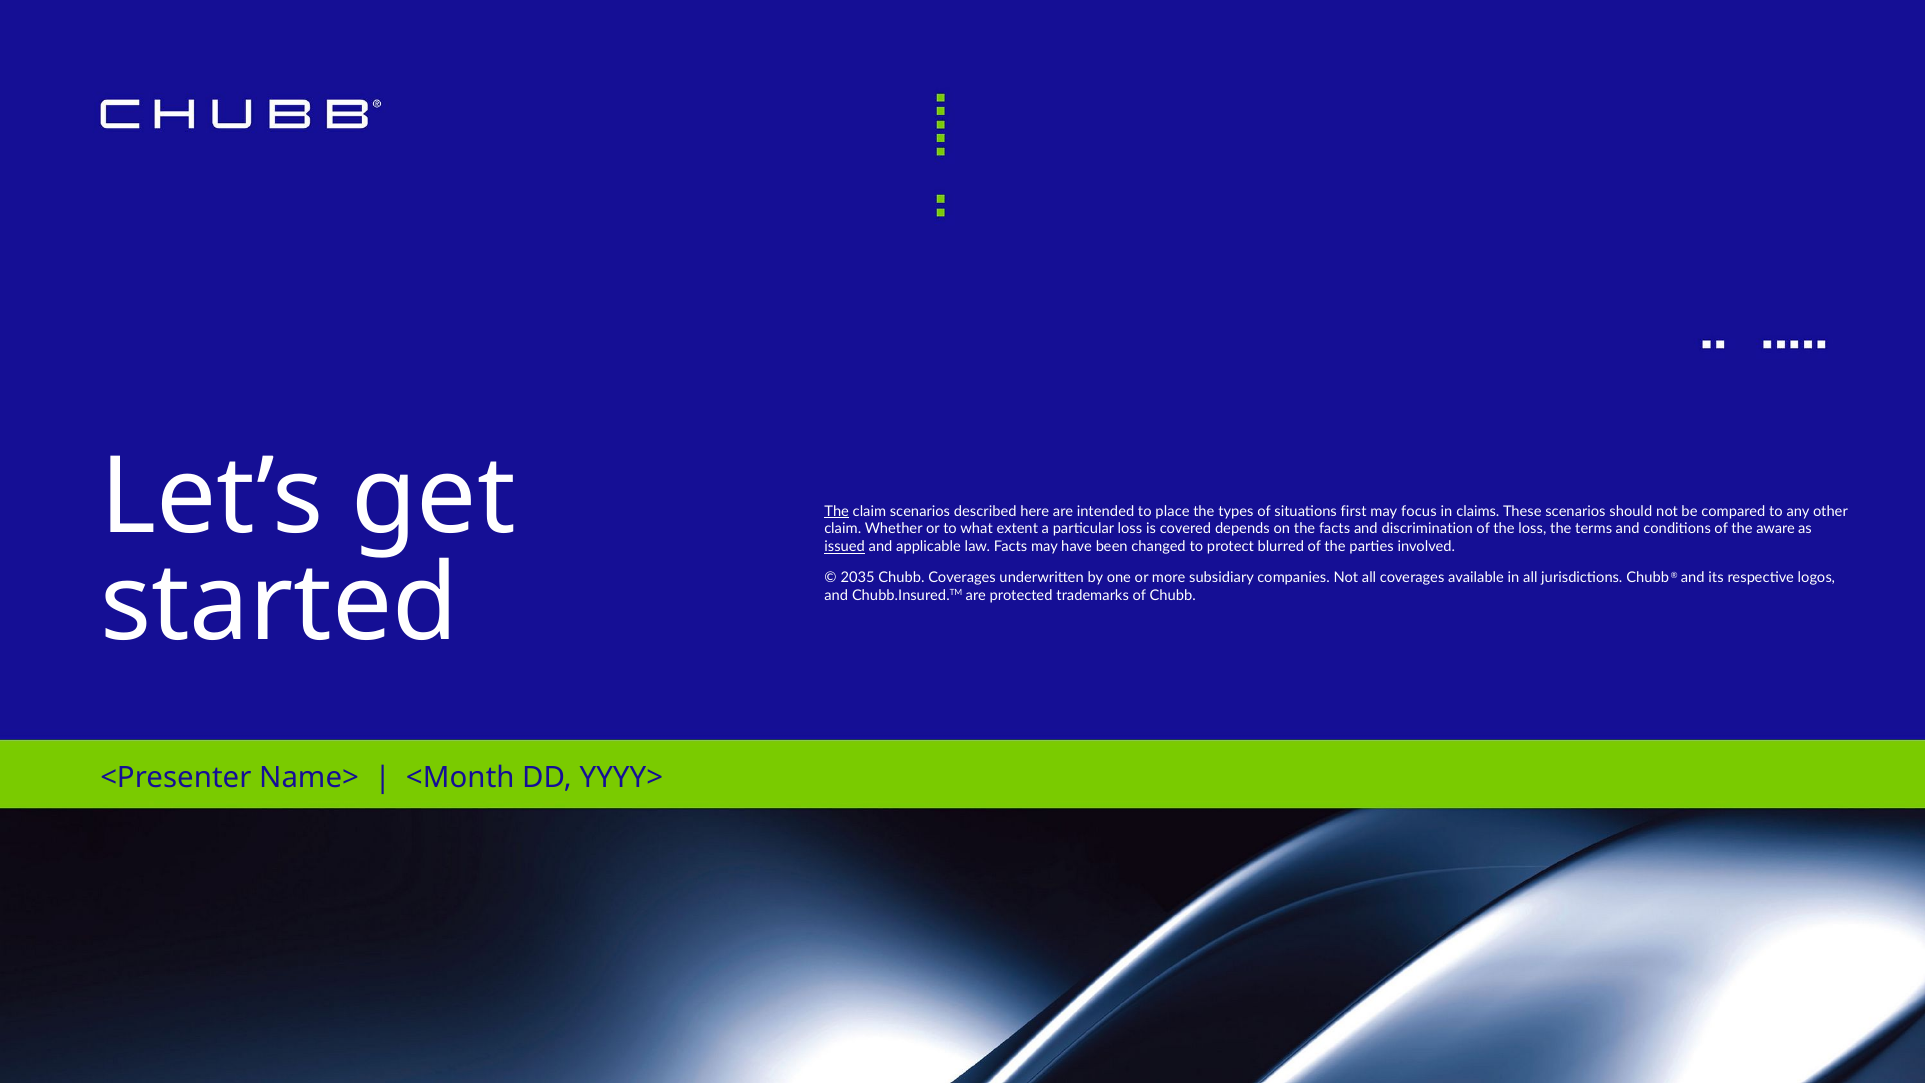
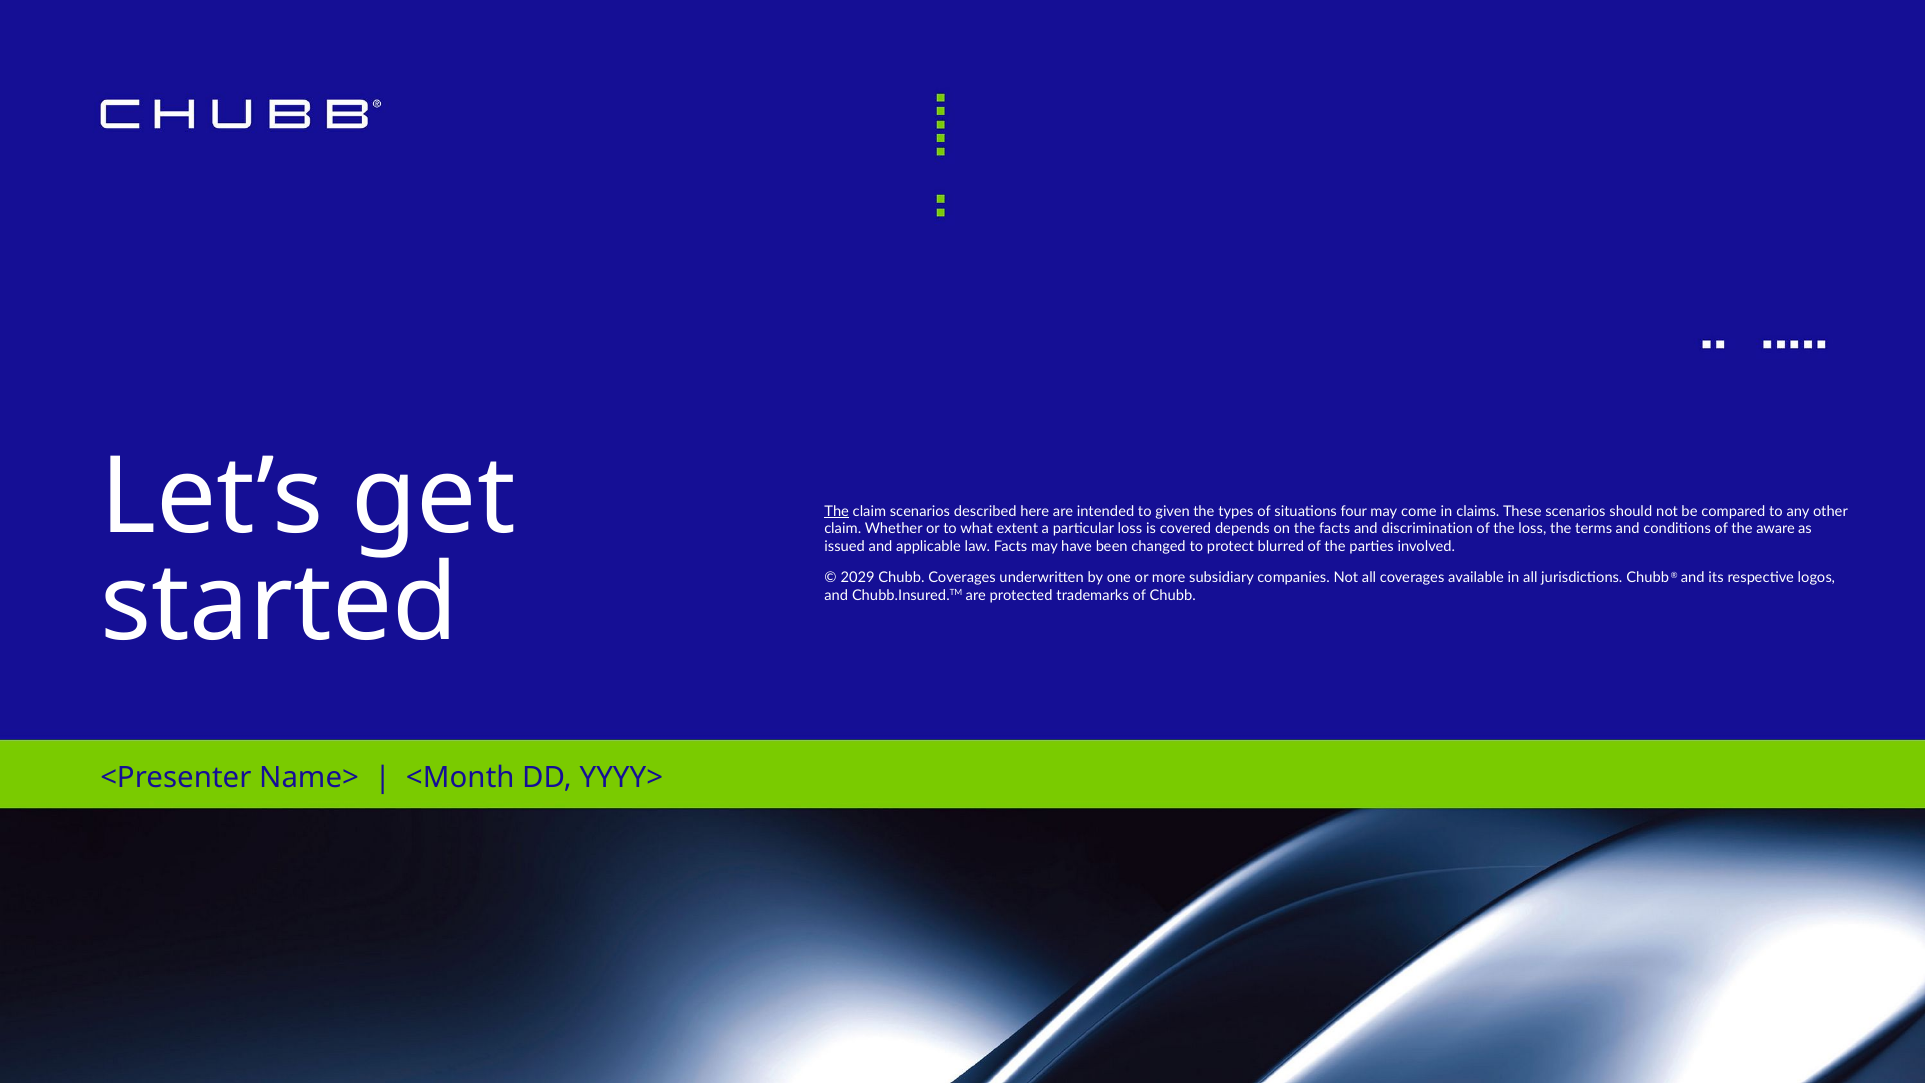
place: place -> given
first: first -> four
focus: focus -> come
issued underline: present -> none
2035: 2035 -> 2029
